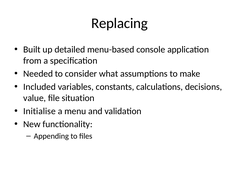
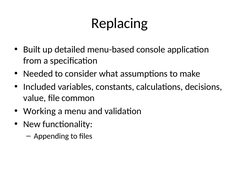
situation: situation -> common
Initialise: Initialise -> Working
